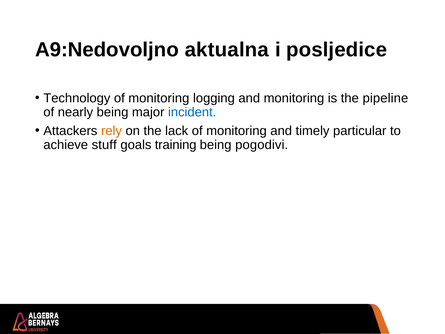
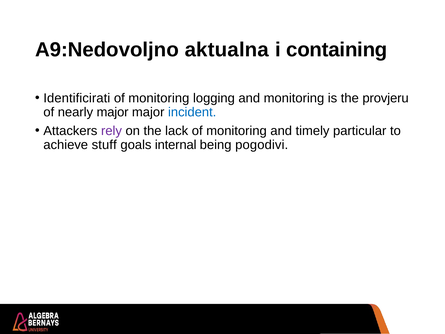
posljedice: posljedice -> containing
Technology: Technology -> Identificirati
pipeline: pipeline -> provjeru
nearly being: being -> major
rely colour: orange -> purple
training: training -> internal
